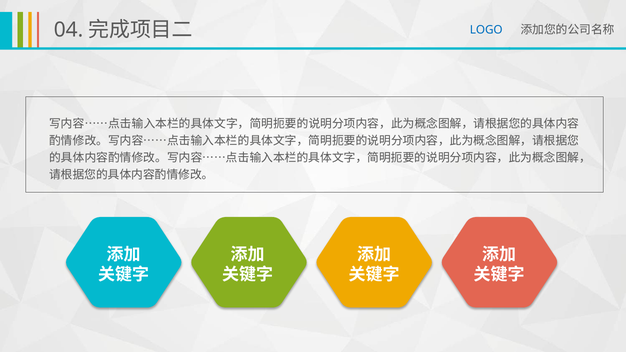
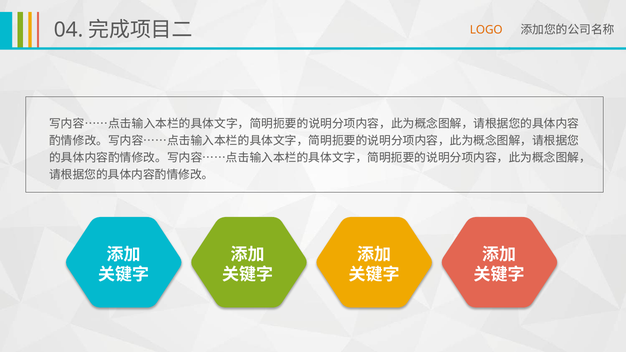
LOGO colour: blue -> orange
